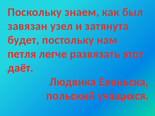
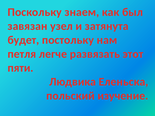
даёт: даёт -> пяти
учащихся: учащихся -> изучение
